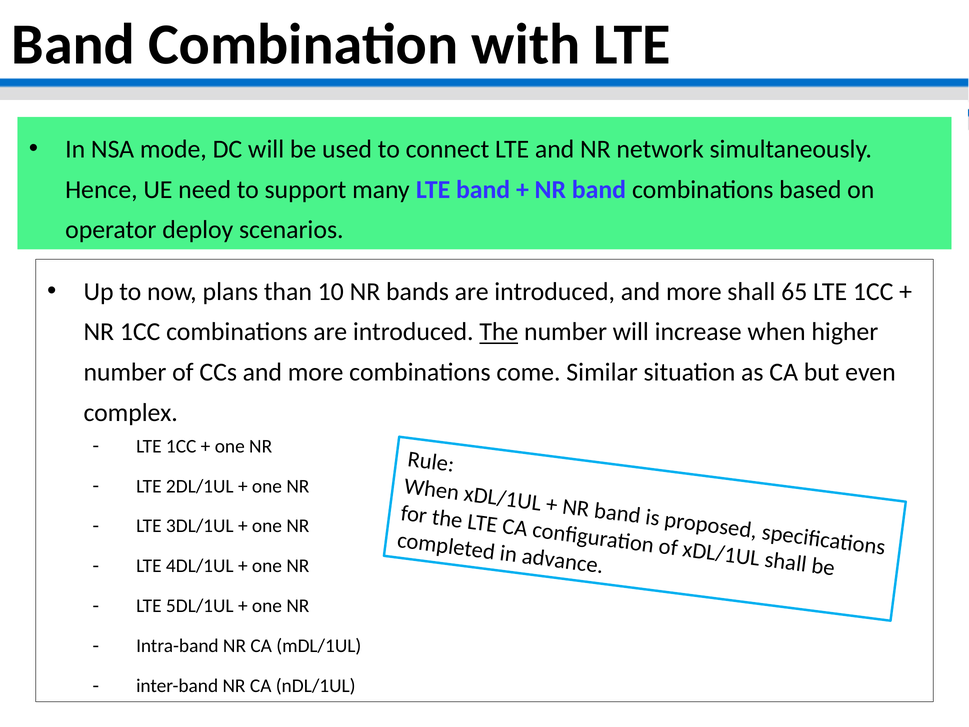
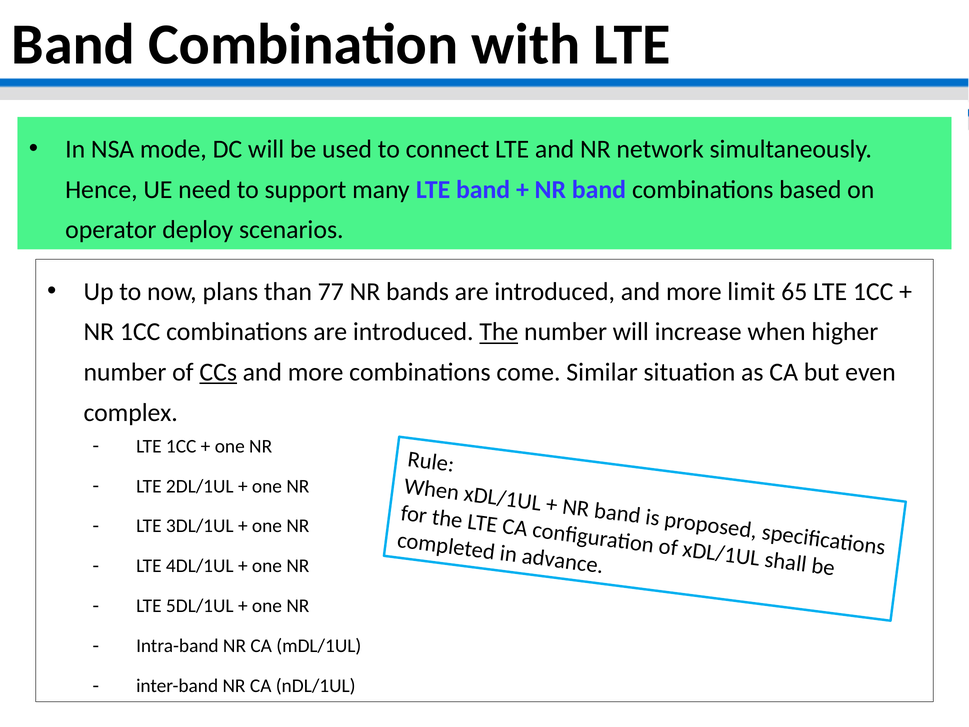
10: 10 -> 77
more shall: shall -> limit
CCs underline: none -> present
